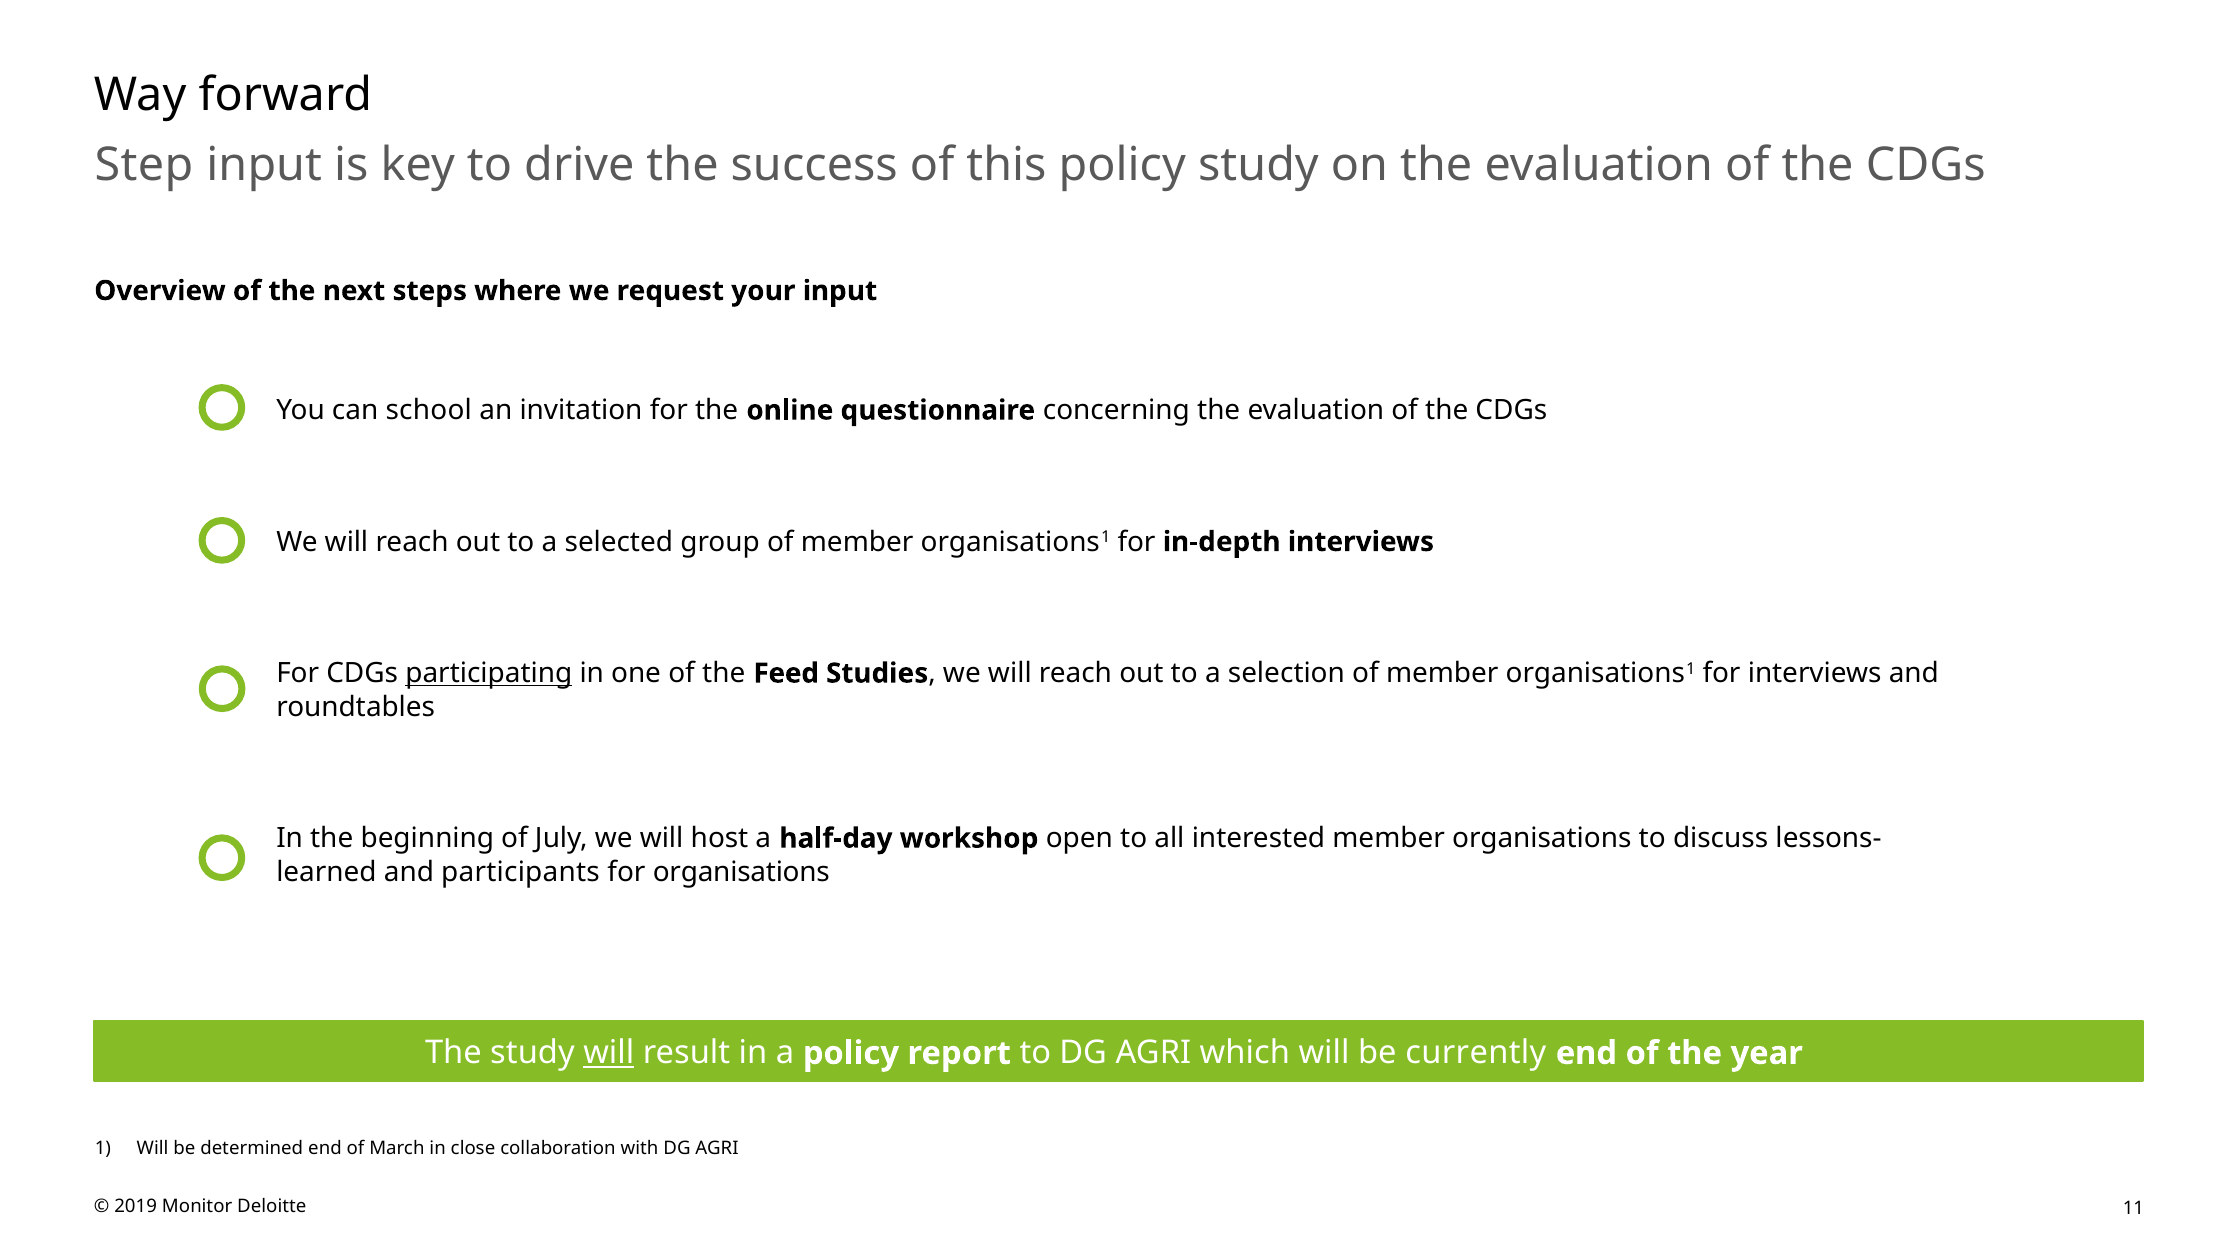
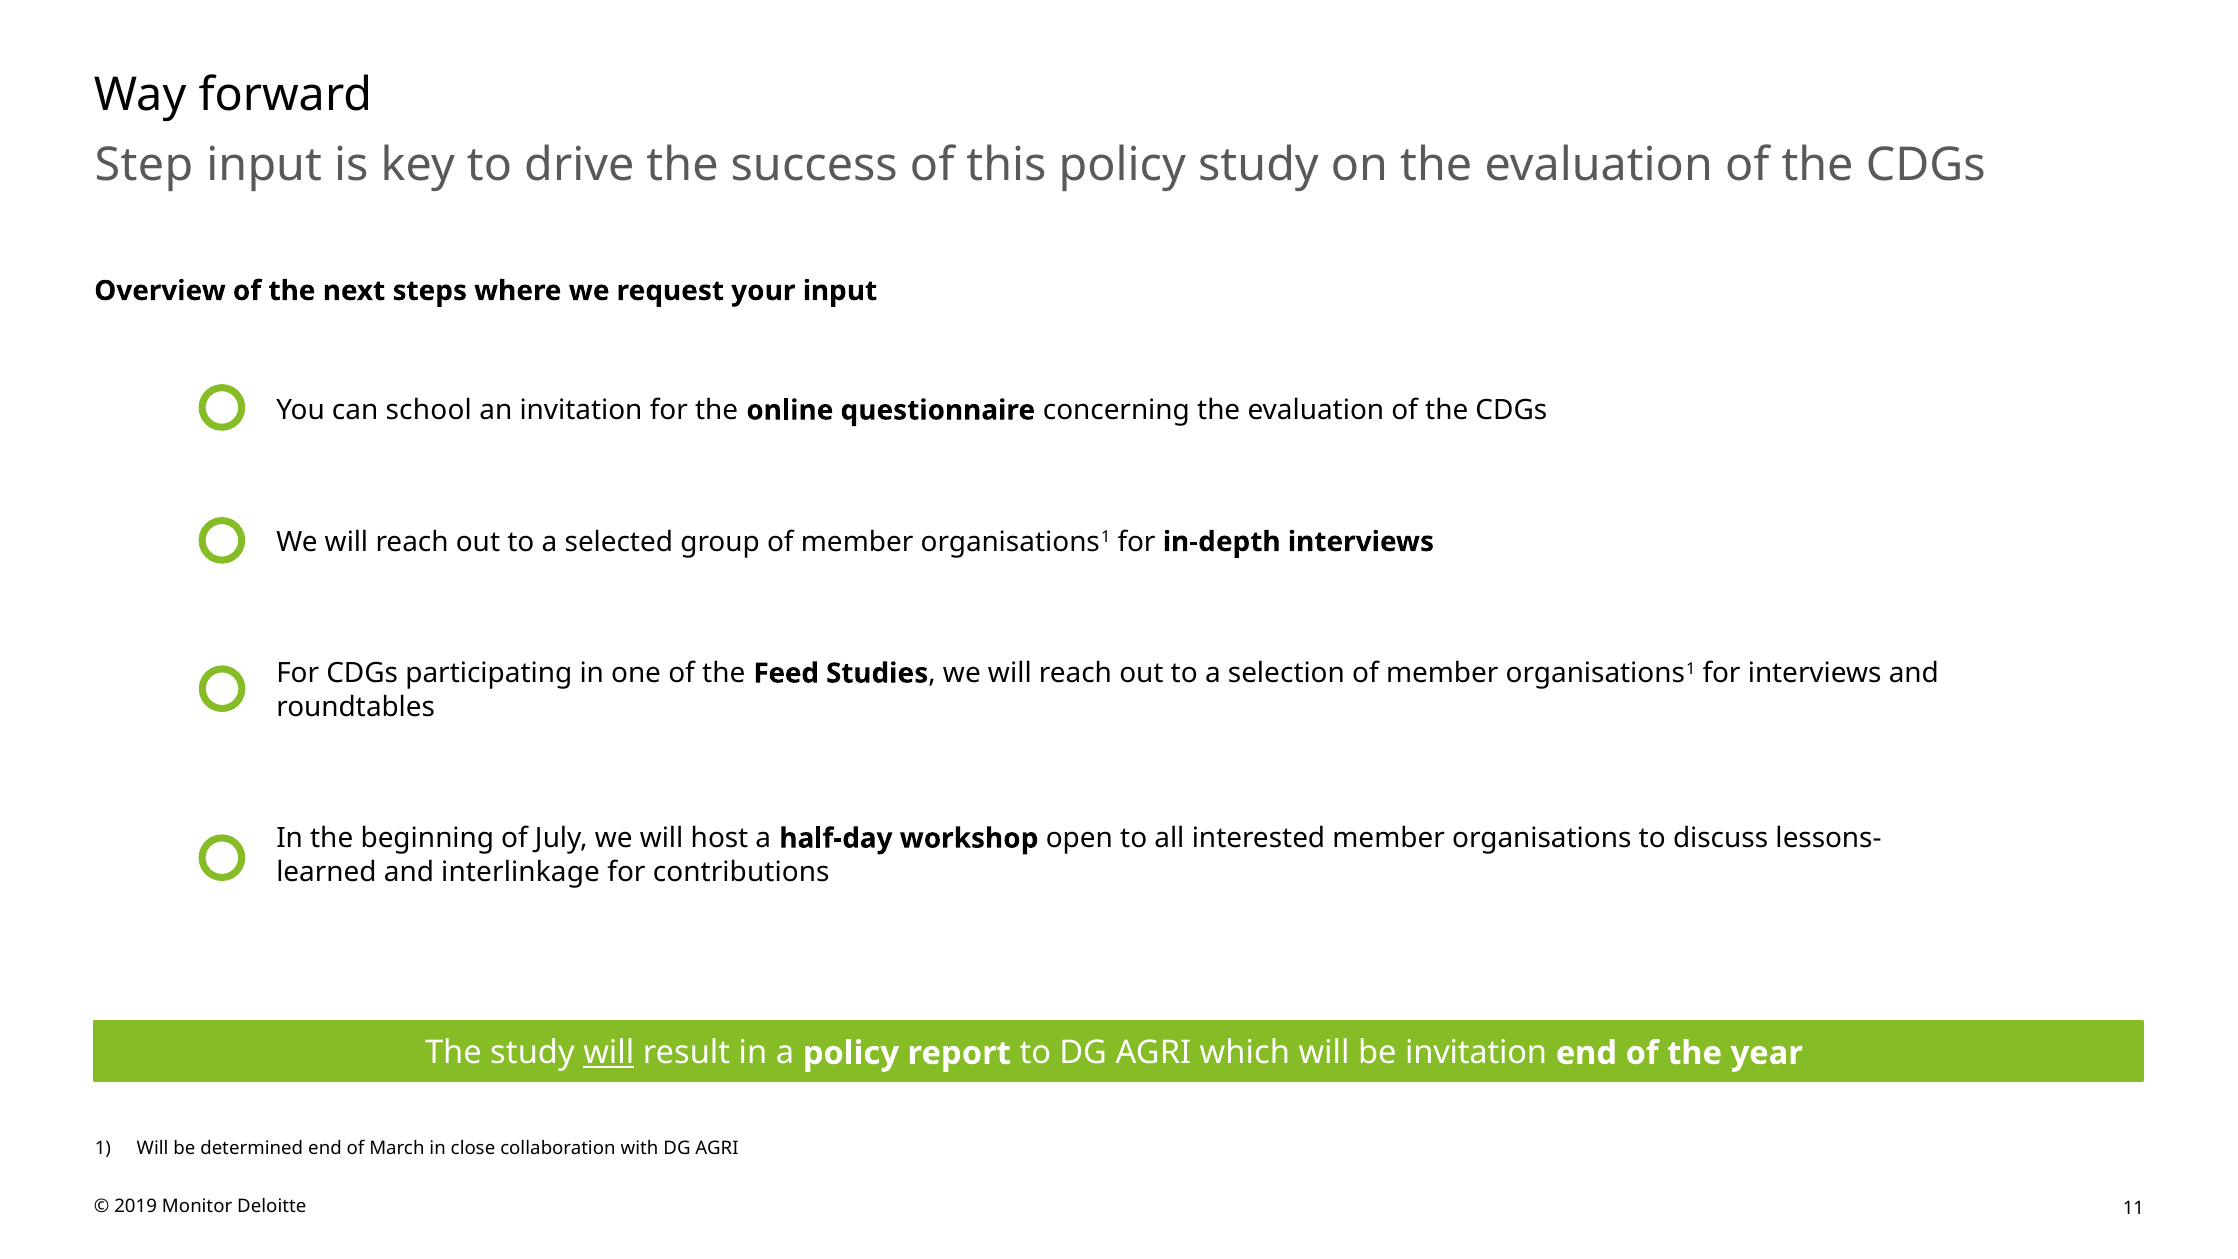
participating underline: present -> none
participants: participants -> interlinkage
for organisations: organisations -> contributions
be currently: currently -> invitation
